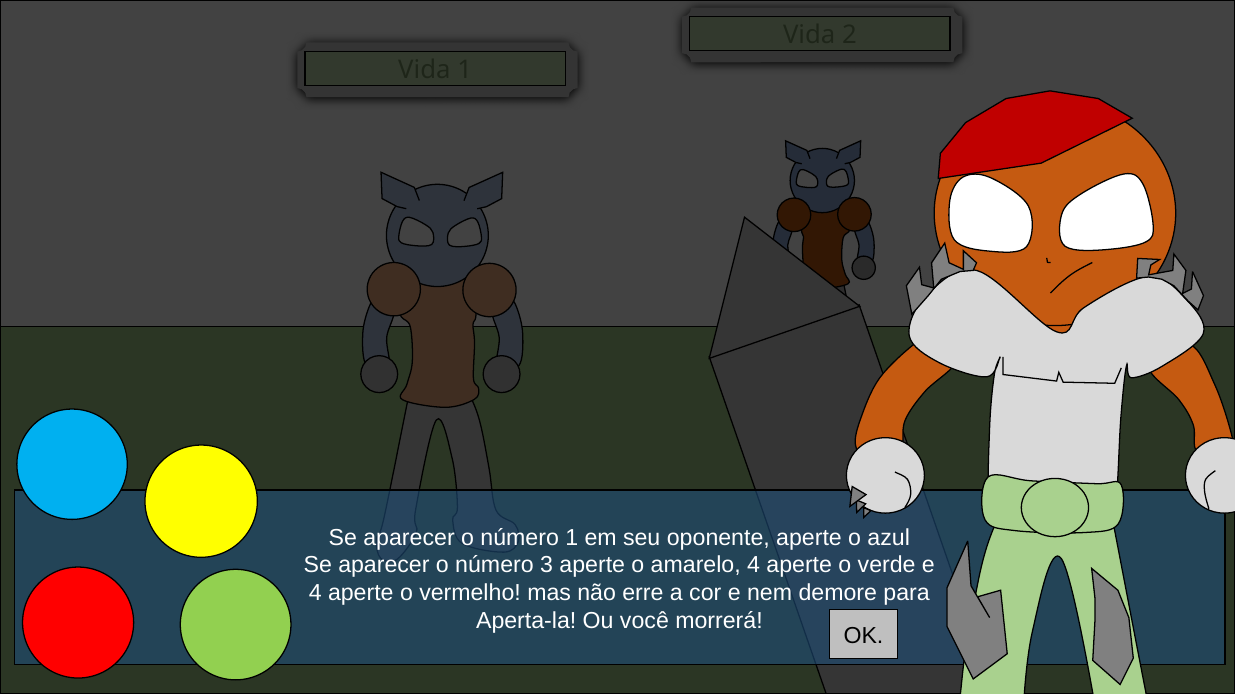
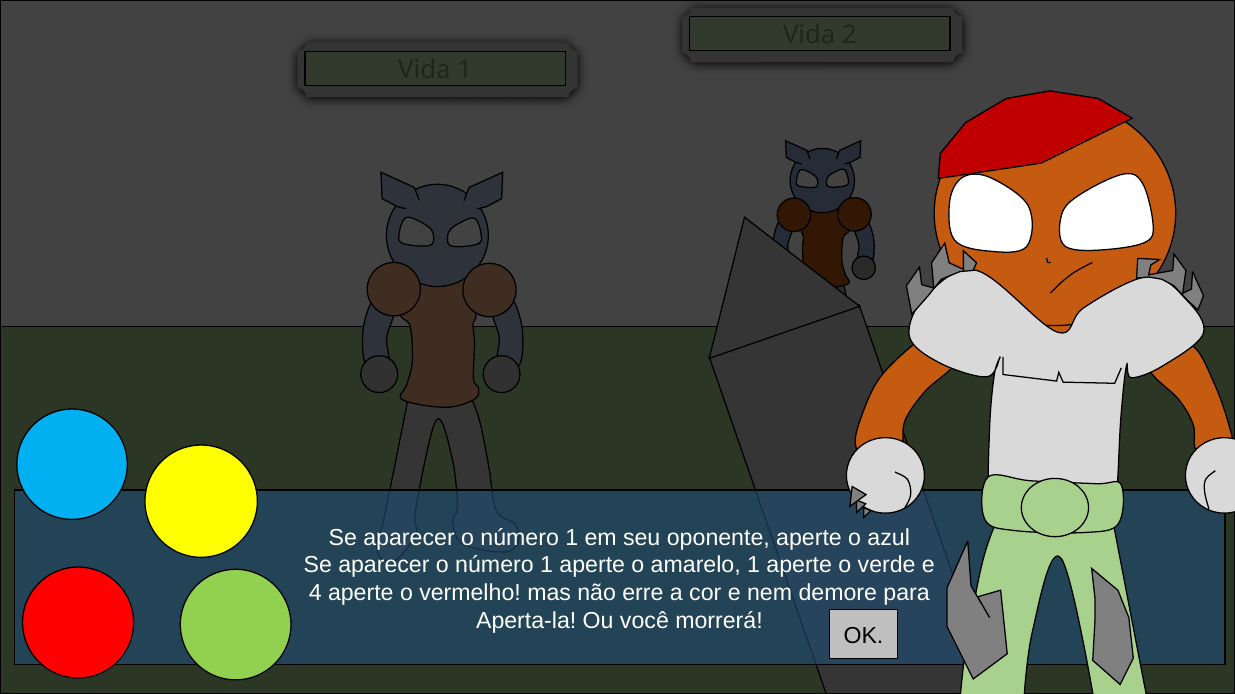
3 at (547, 566): 3 -> 1
amarelo 4: 4 -> 1
